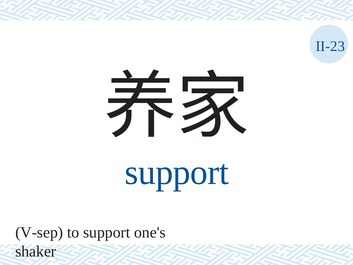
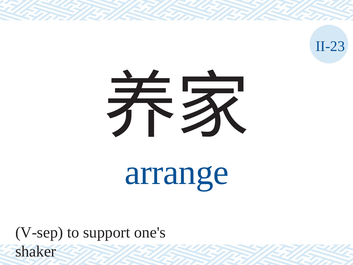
support at (177, 172): support -> arrange
